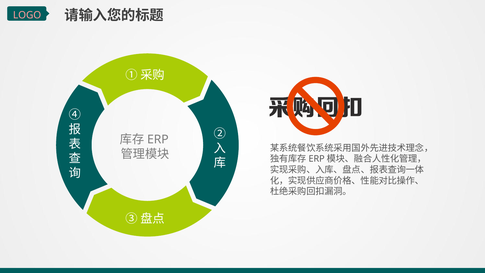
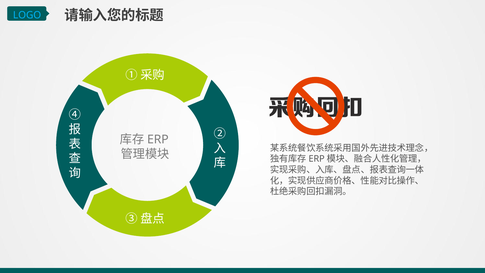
LOGO colour: pink -> light blue
